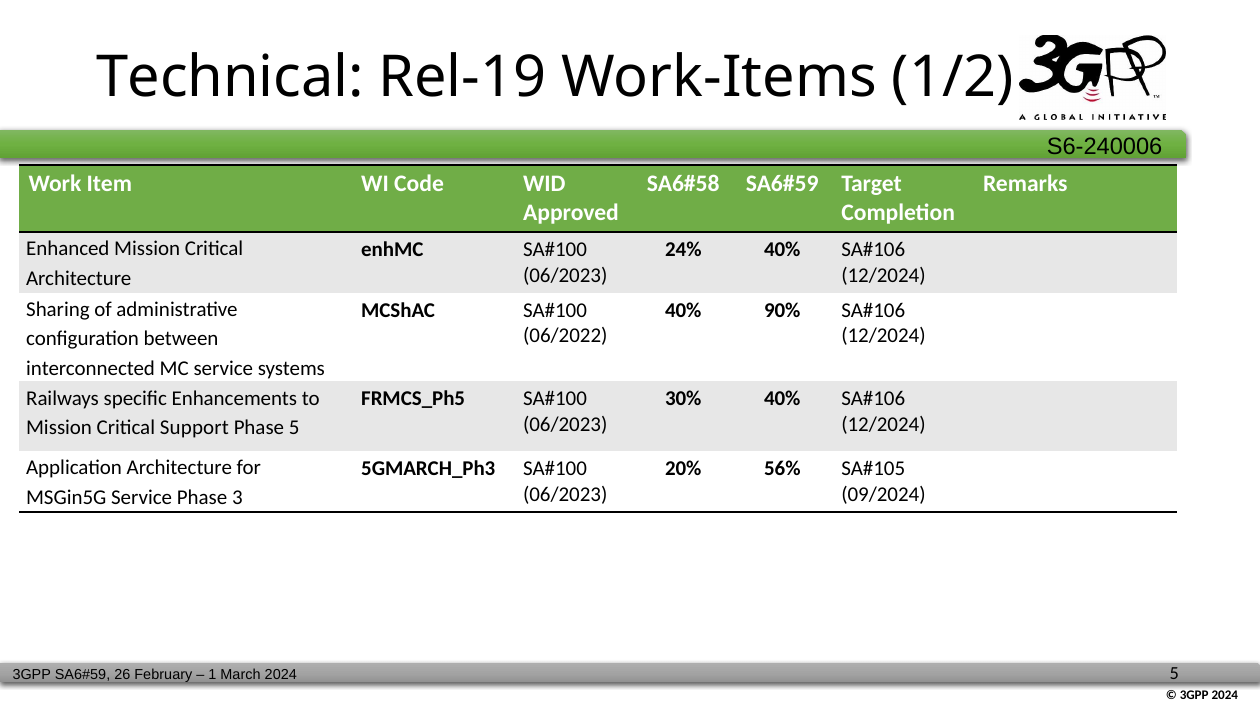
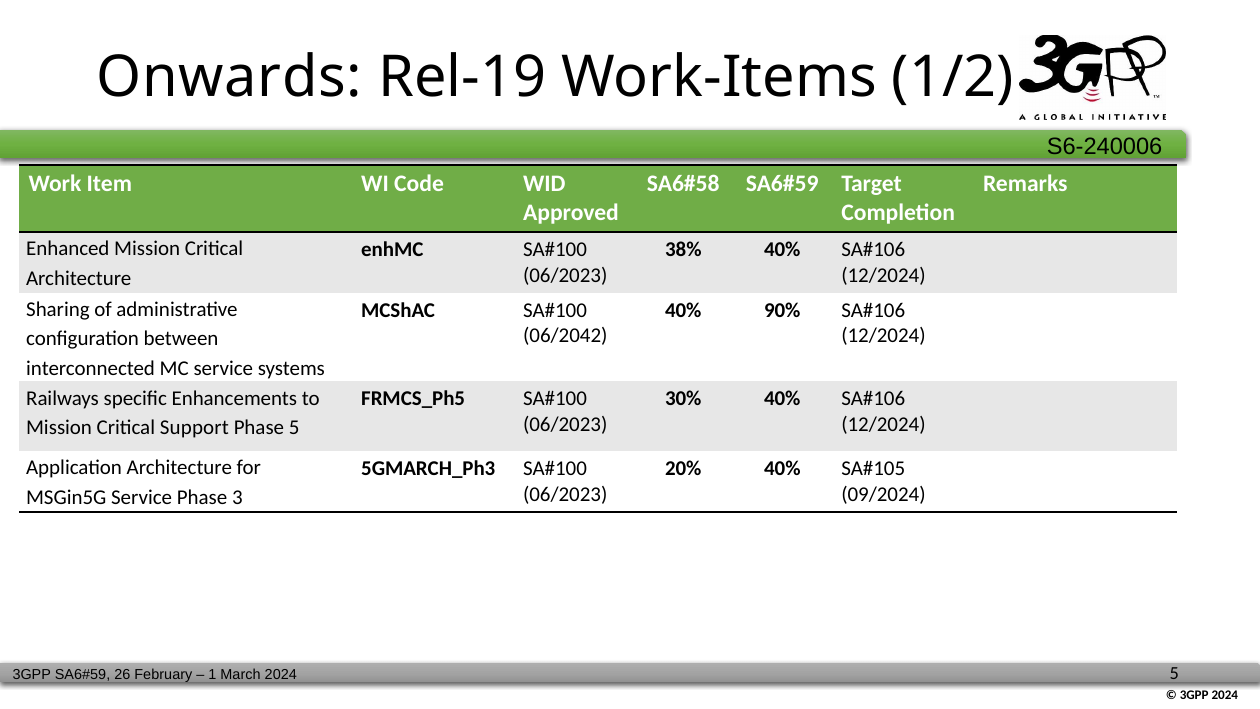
Technical: Technical -> Onwards
24%: 24% -> 38%
06/2022: 06/2022 -> 06/2042
20% 56%: 56% -> 40%
